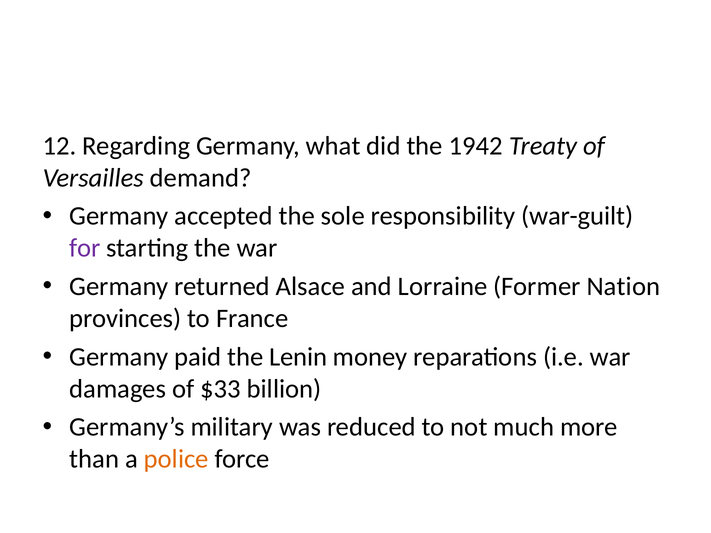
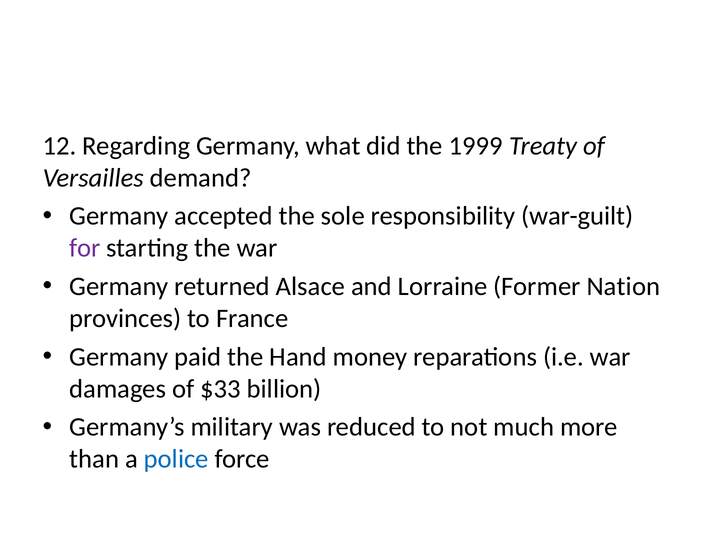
1942: 1942 -> 1999
Lenin: Lenin -> Hand
police colour: orange -> blue
